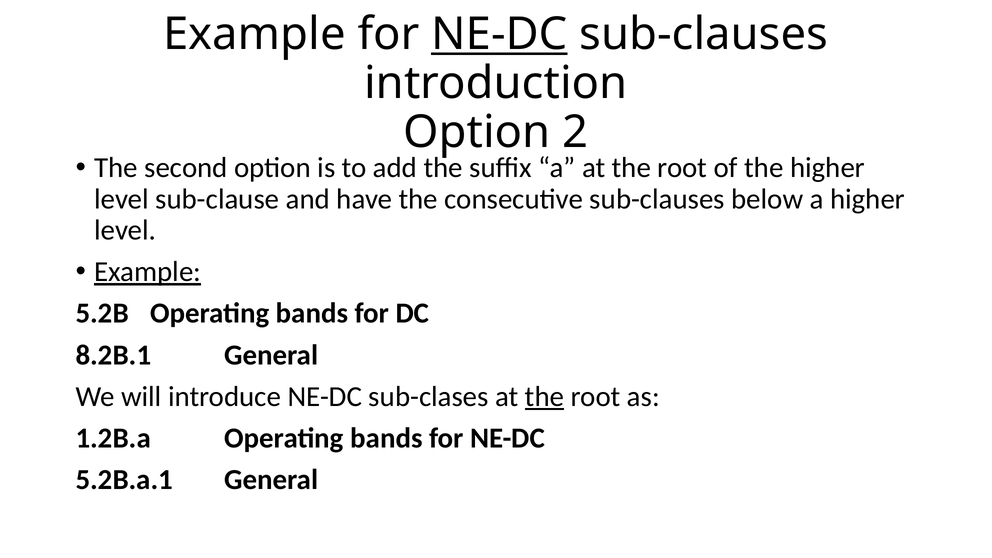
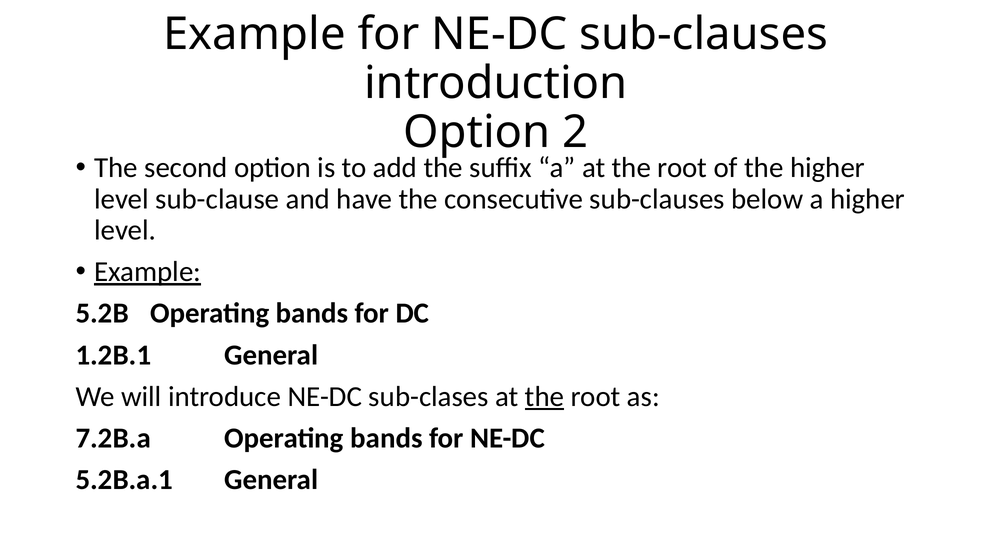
NE-DC at (499, 34) underline: present -> none
8.2B.1: 8.2B.1 -> 1.2B.1
1.2B.a: 1.2B.a -> 7.2B.a
